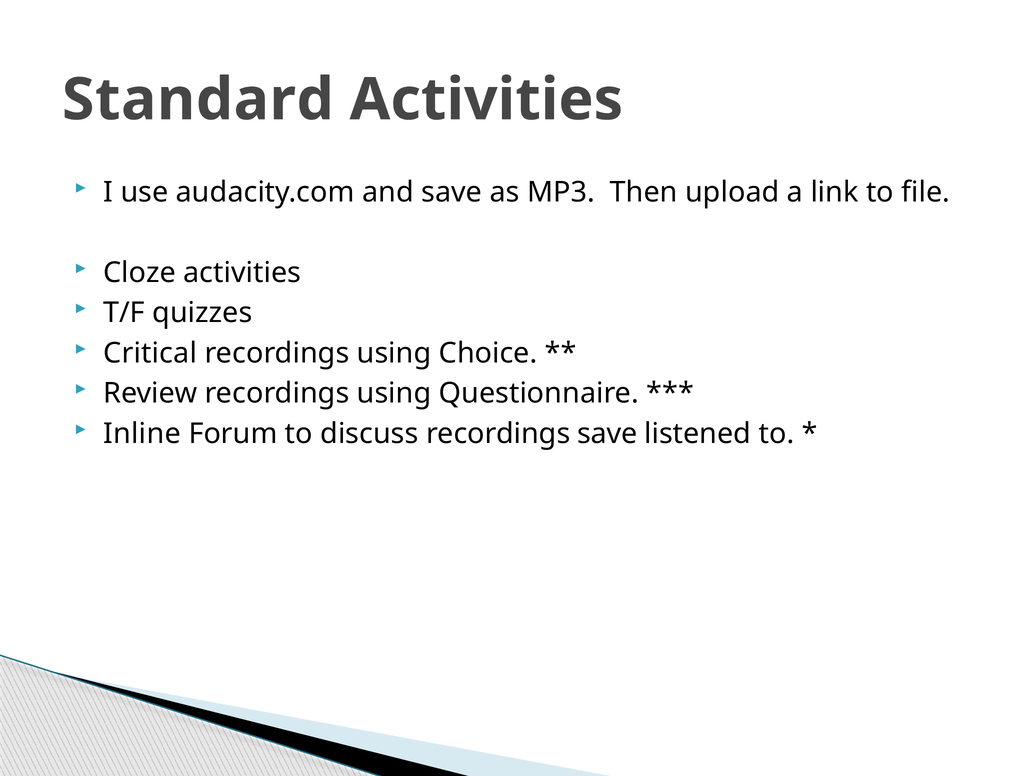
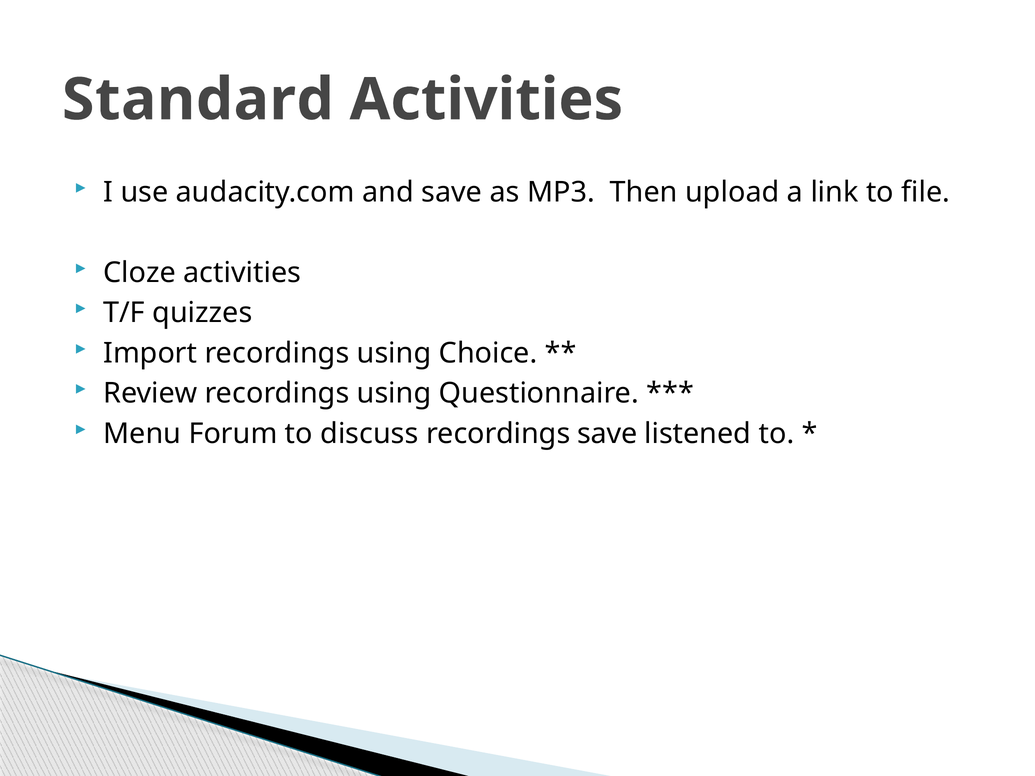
Critical: Critical -> Import
Inline: Inline -> Menu
